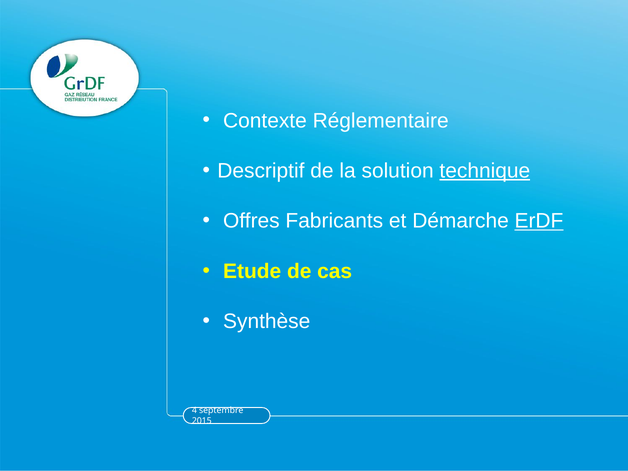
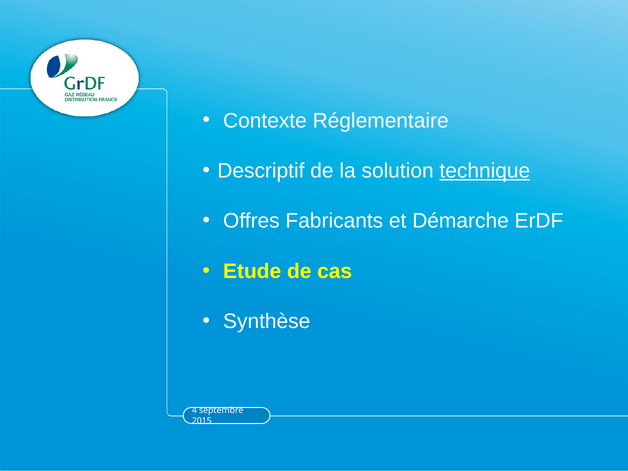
ErDF underline: present -> none
